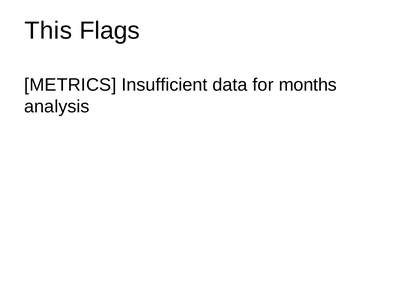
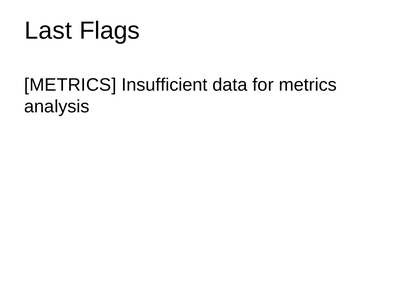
This: This -> Last
for months: months -> metrics
